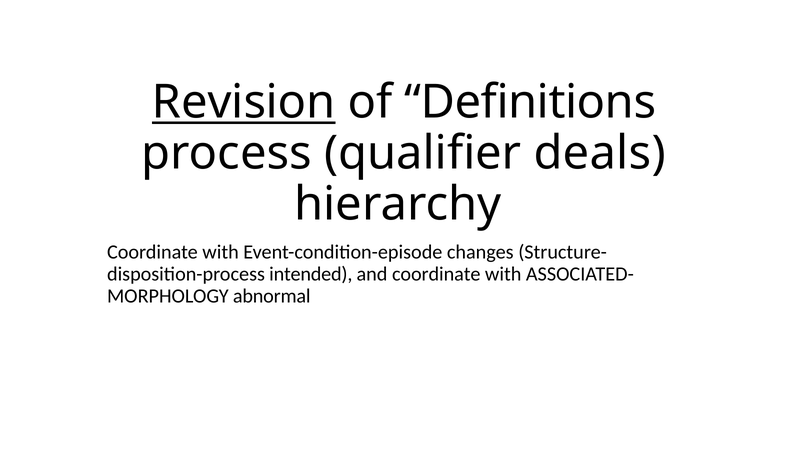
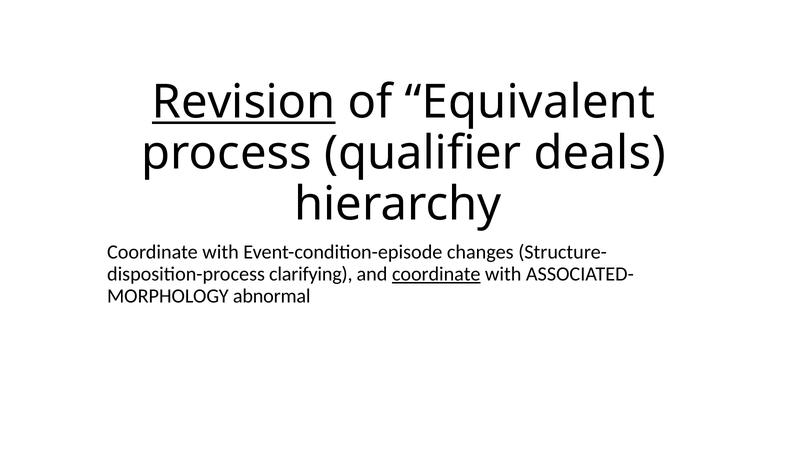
Definitions: Definitions -> Equivalent
intended: intended -> clarifying
coordinate at (436, 274) underline: none -> present
